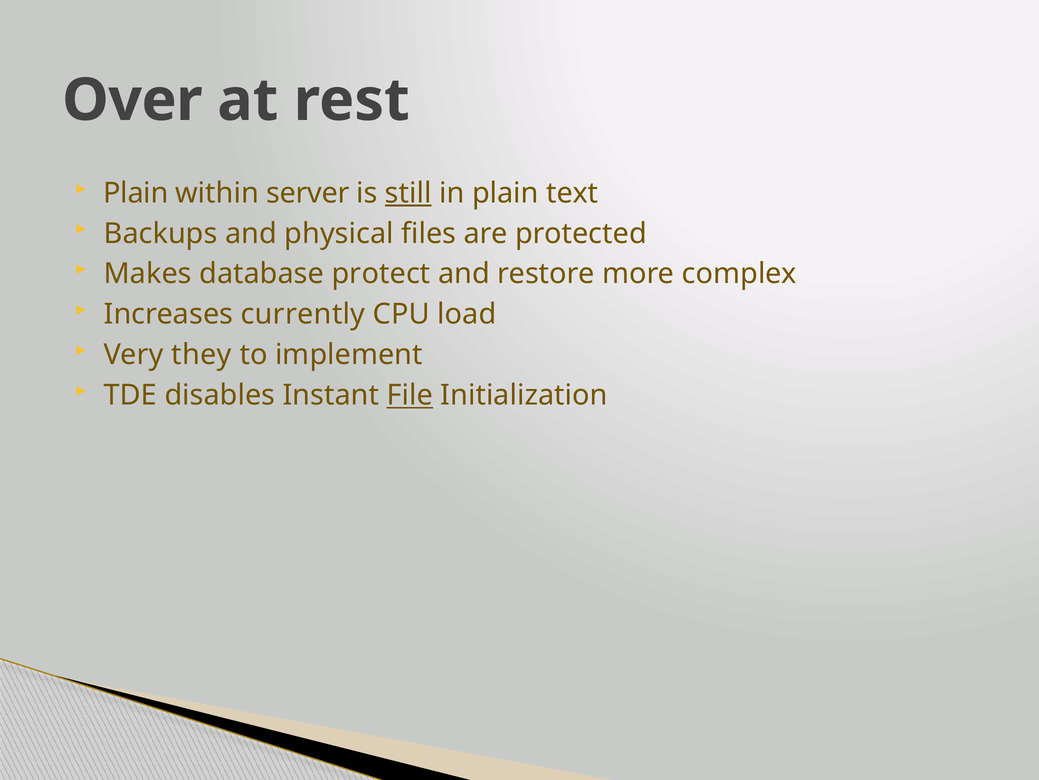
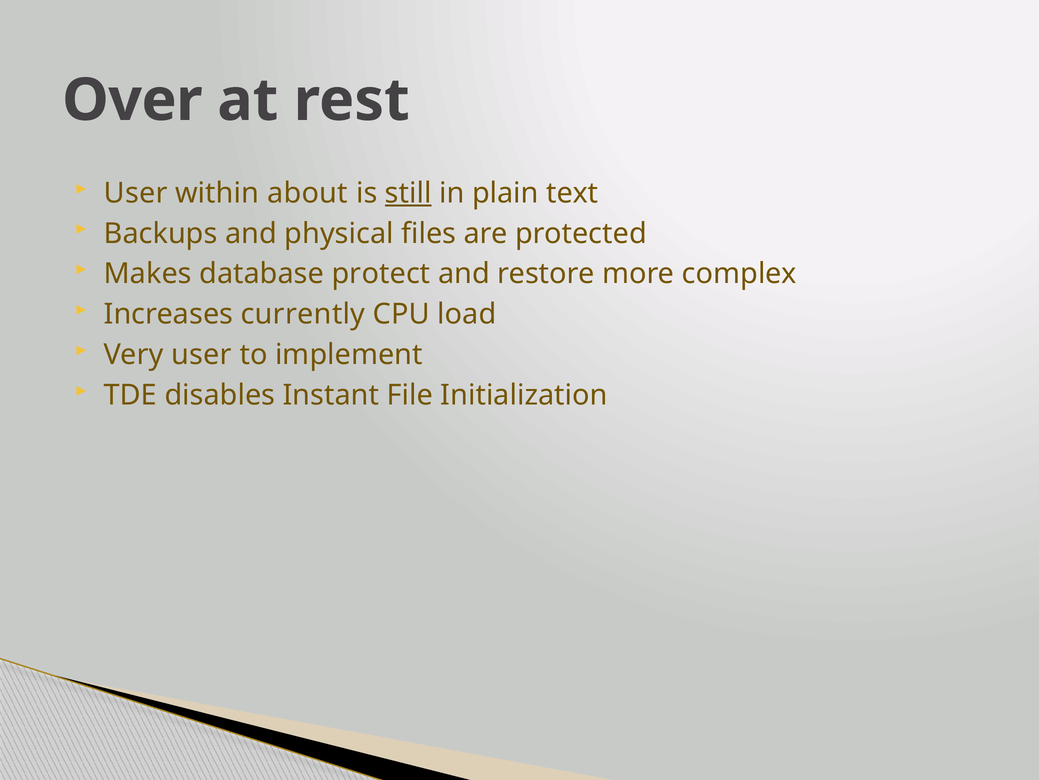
Plain at (136, 193): Plain -> User
server: server -> about
Very they: they -> user
File underline: present -> none
